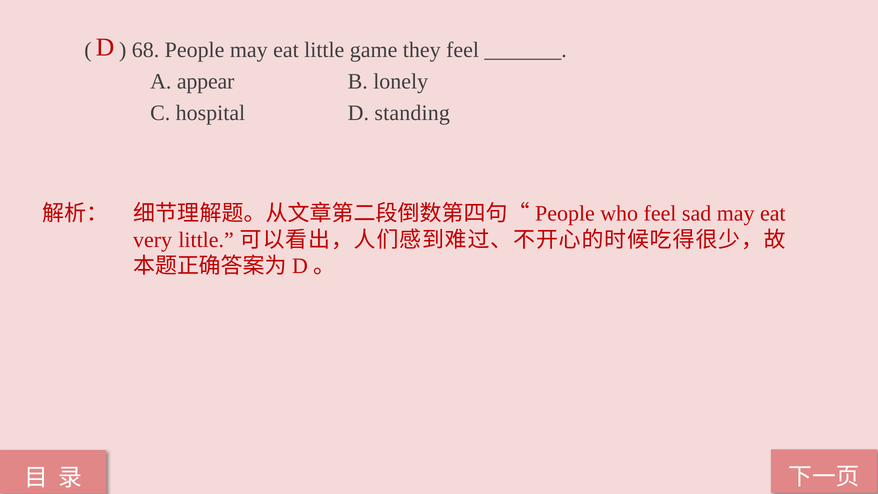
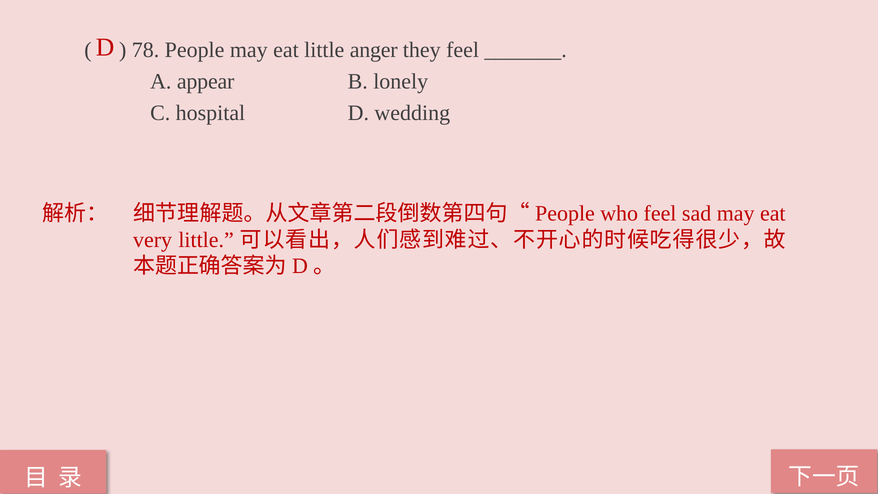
68: 68 -> 78
game: game -> anger
standing: standing -> wedding
